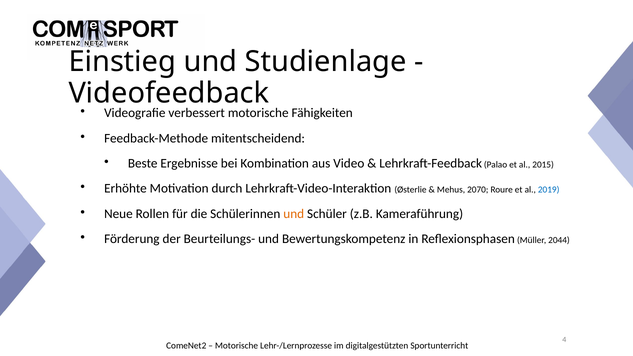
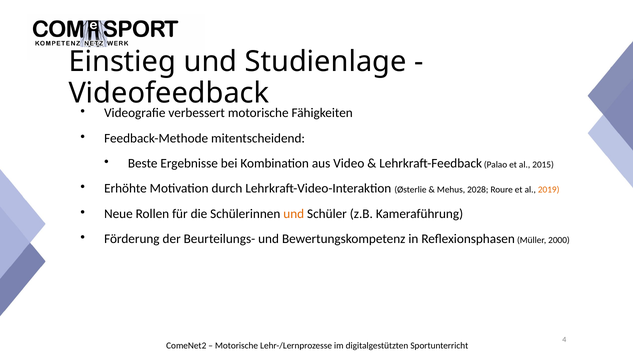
2070: 2070 -> 2028
2019 colour: blue -> orange
2044: 2044 -> 2000
